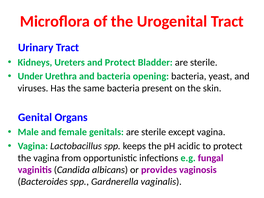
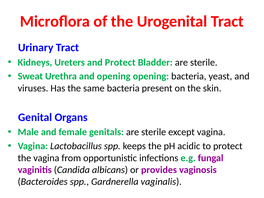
Under: Under -> Sweat
and bacteria: bacteria -> opening
